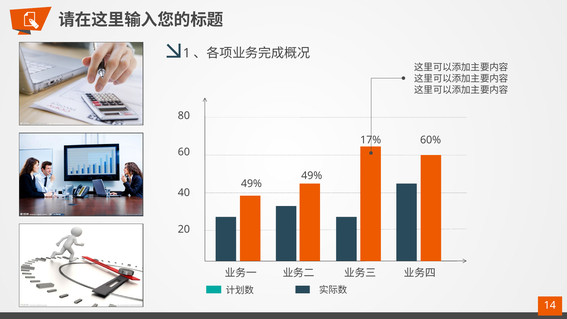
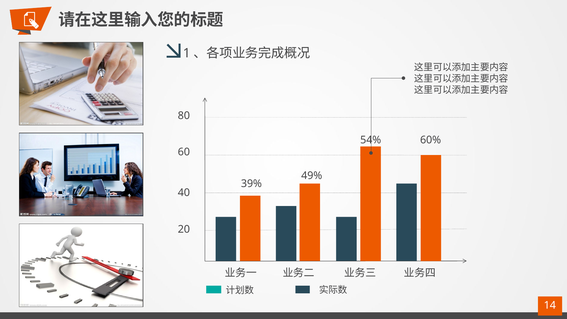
17%: 17% -> 54%
49% at (251, 184): 49% -> 39%
